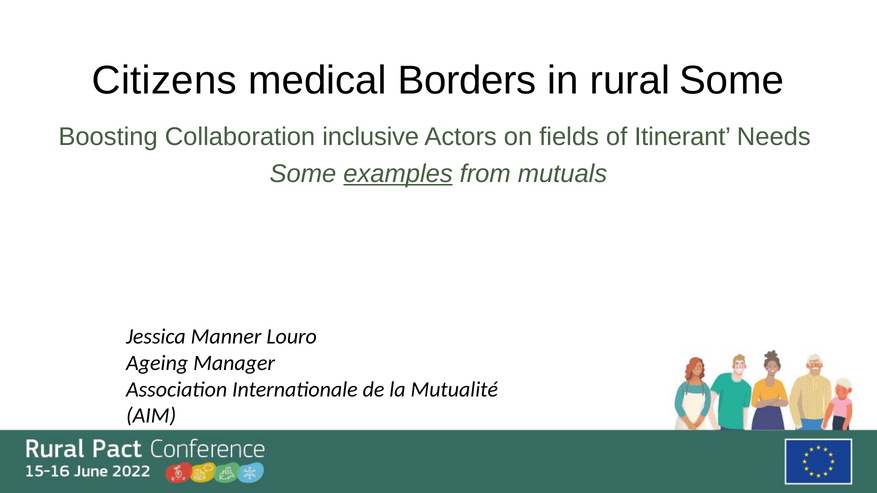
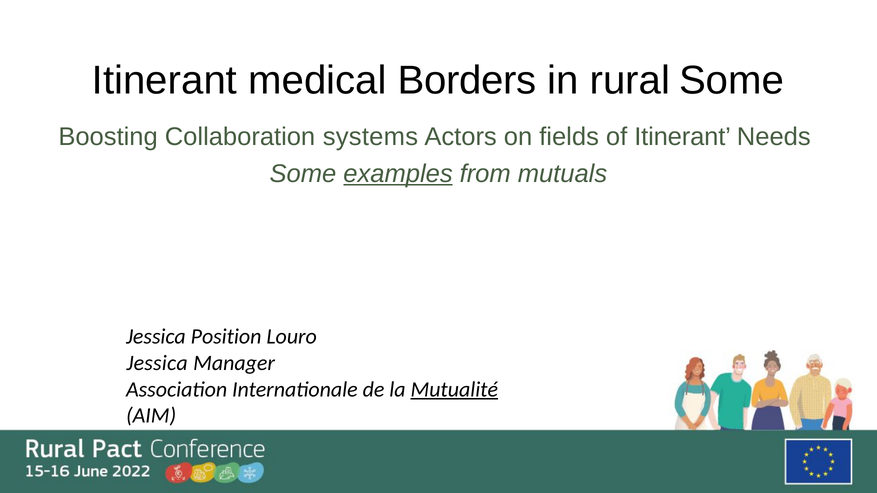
Citizens at (164, 80): Citizens -> Itinerant
inclusive: inclusive -> systems
Manner: Manner -> Position
Ageing at (157, 363): Ageing -> Jessica
Mutualité underline: none -> present
